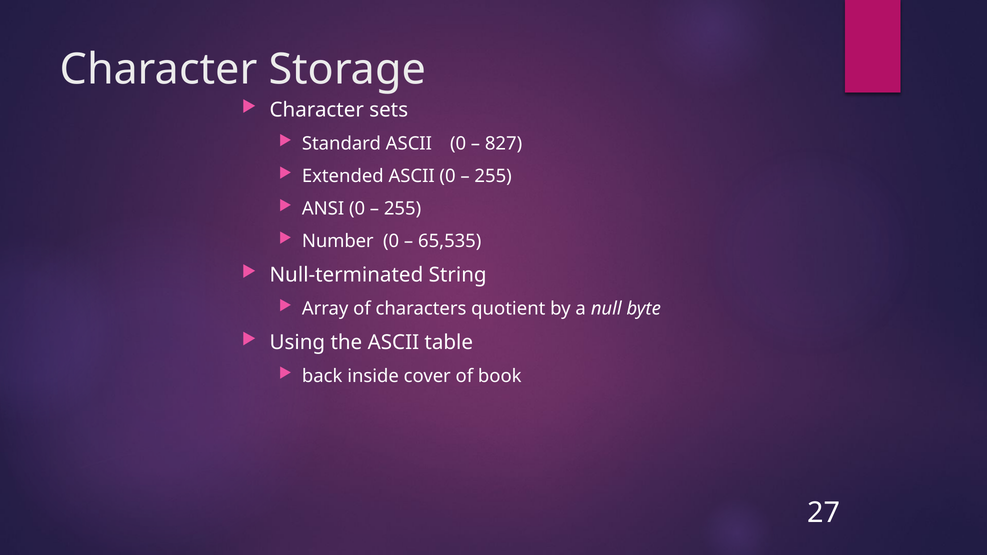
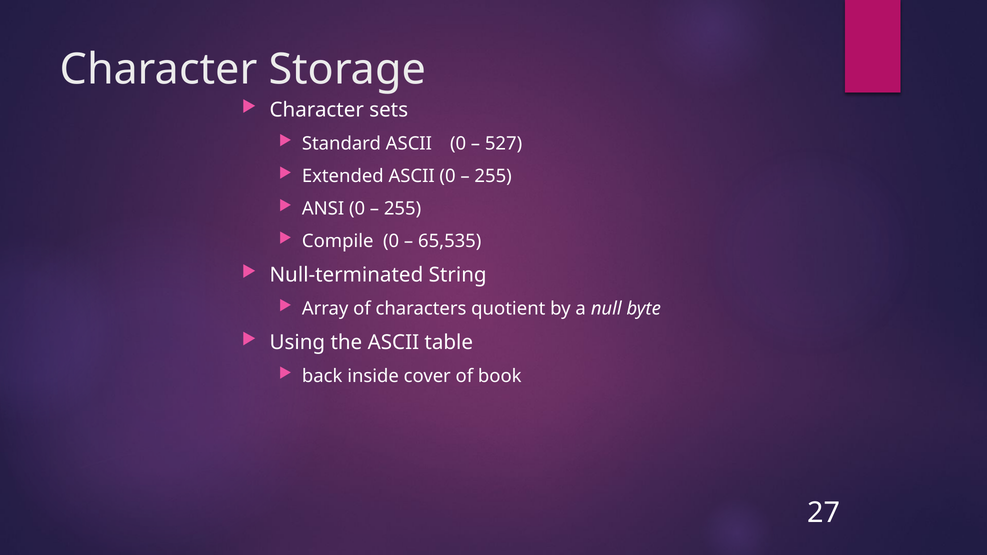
827: 827 -> 527
Number: Number -> Compile
